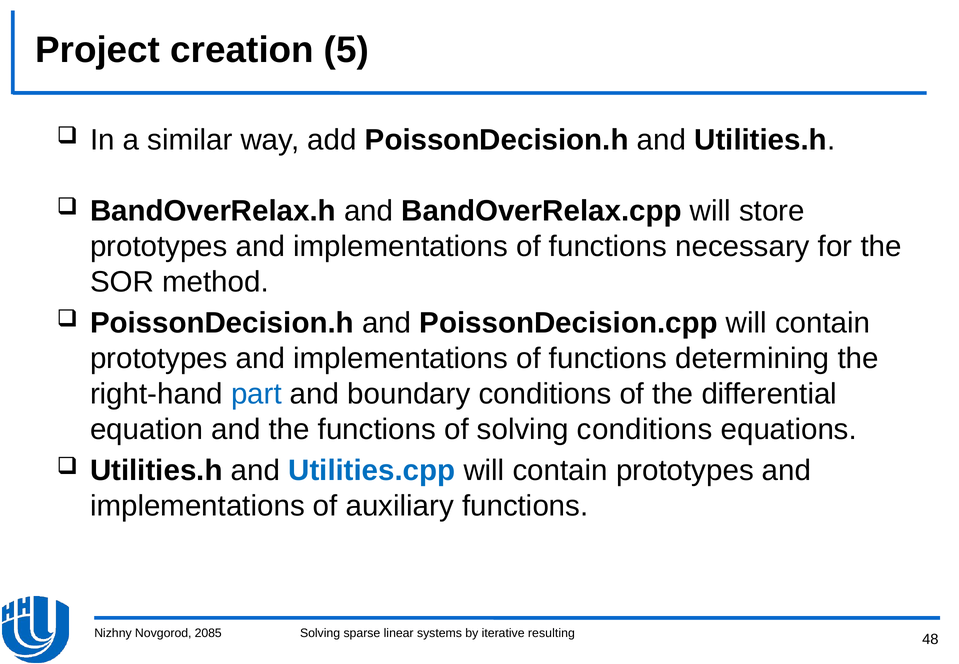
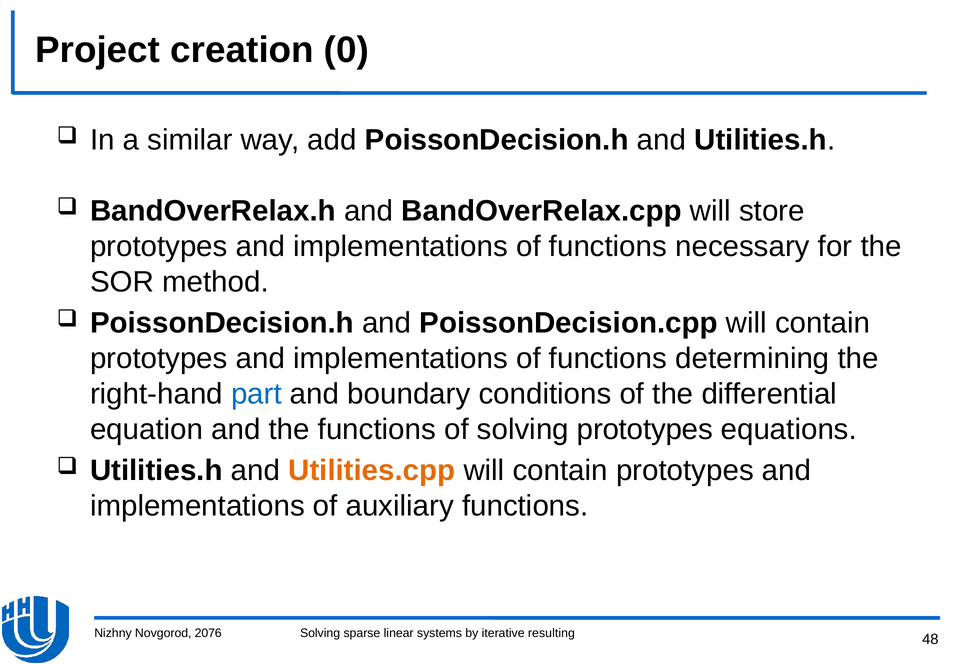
5: 5 -> 0
solving conditions: conditions -> prototypes
Utilities.cpp colour: blue -> orange
2085: 2085 -> 2076
